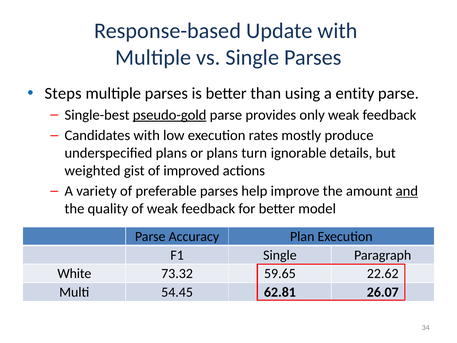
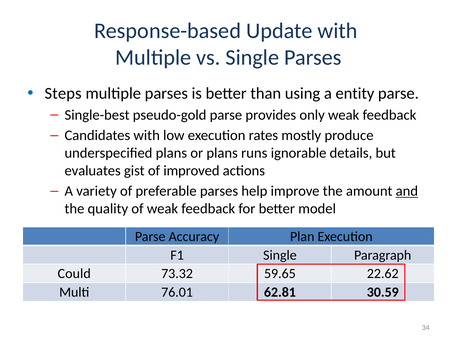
pseudo-gold underline: present -> none
turn: turn -> runs
weighted: weighted -> evaluates
White: White -> Could
54.45: 54.45 -> 76.01
26.07: 26.07 -> 30.59
